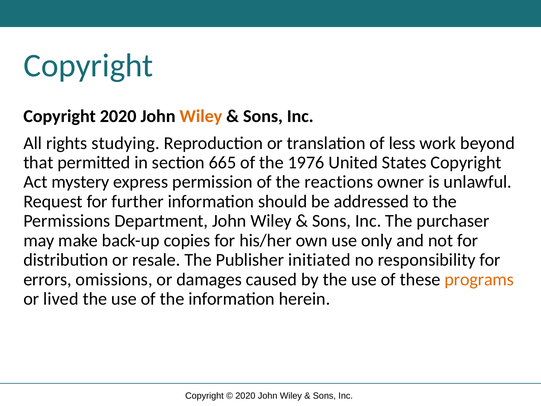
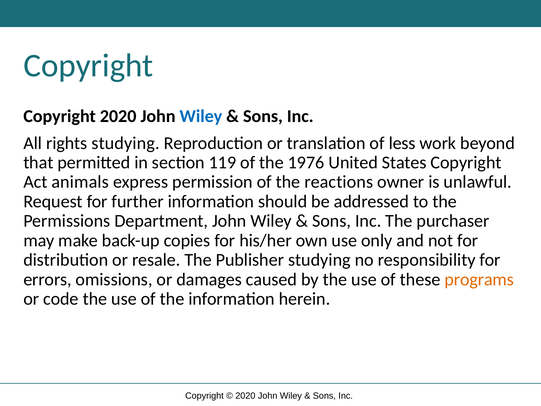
Wiley at (201, 116) colour: orange -> blue
665: 665 -> 119
mystery: mystery -> animals
Publisher initiated: initiated -> studying
lived: lived -> code
